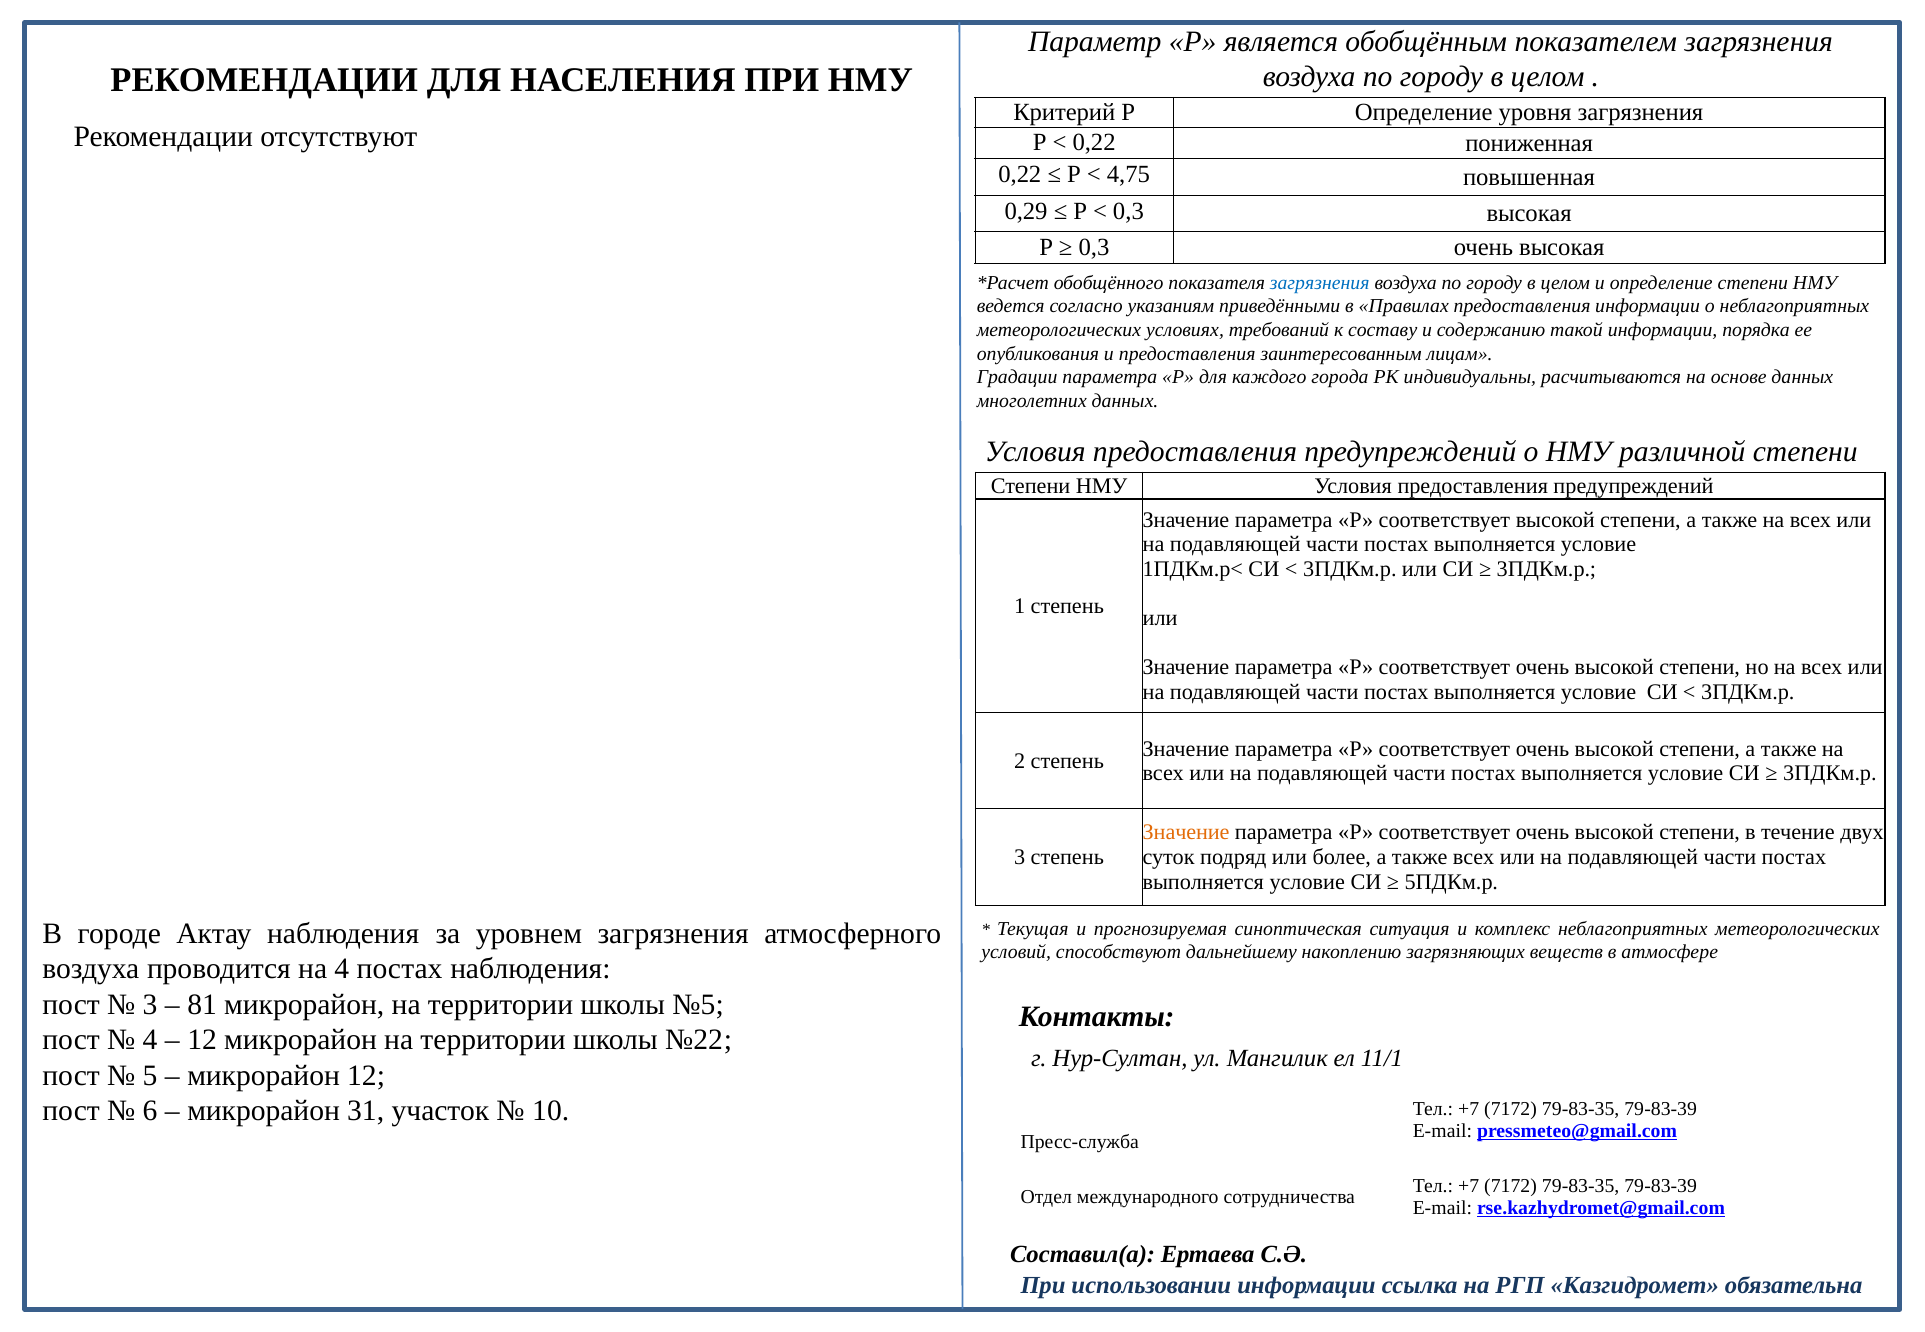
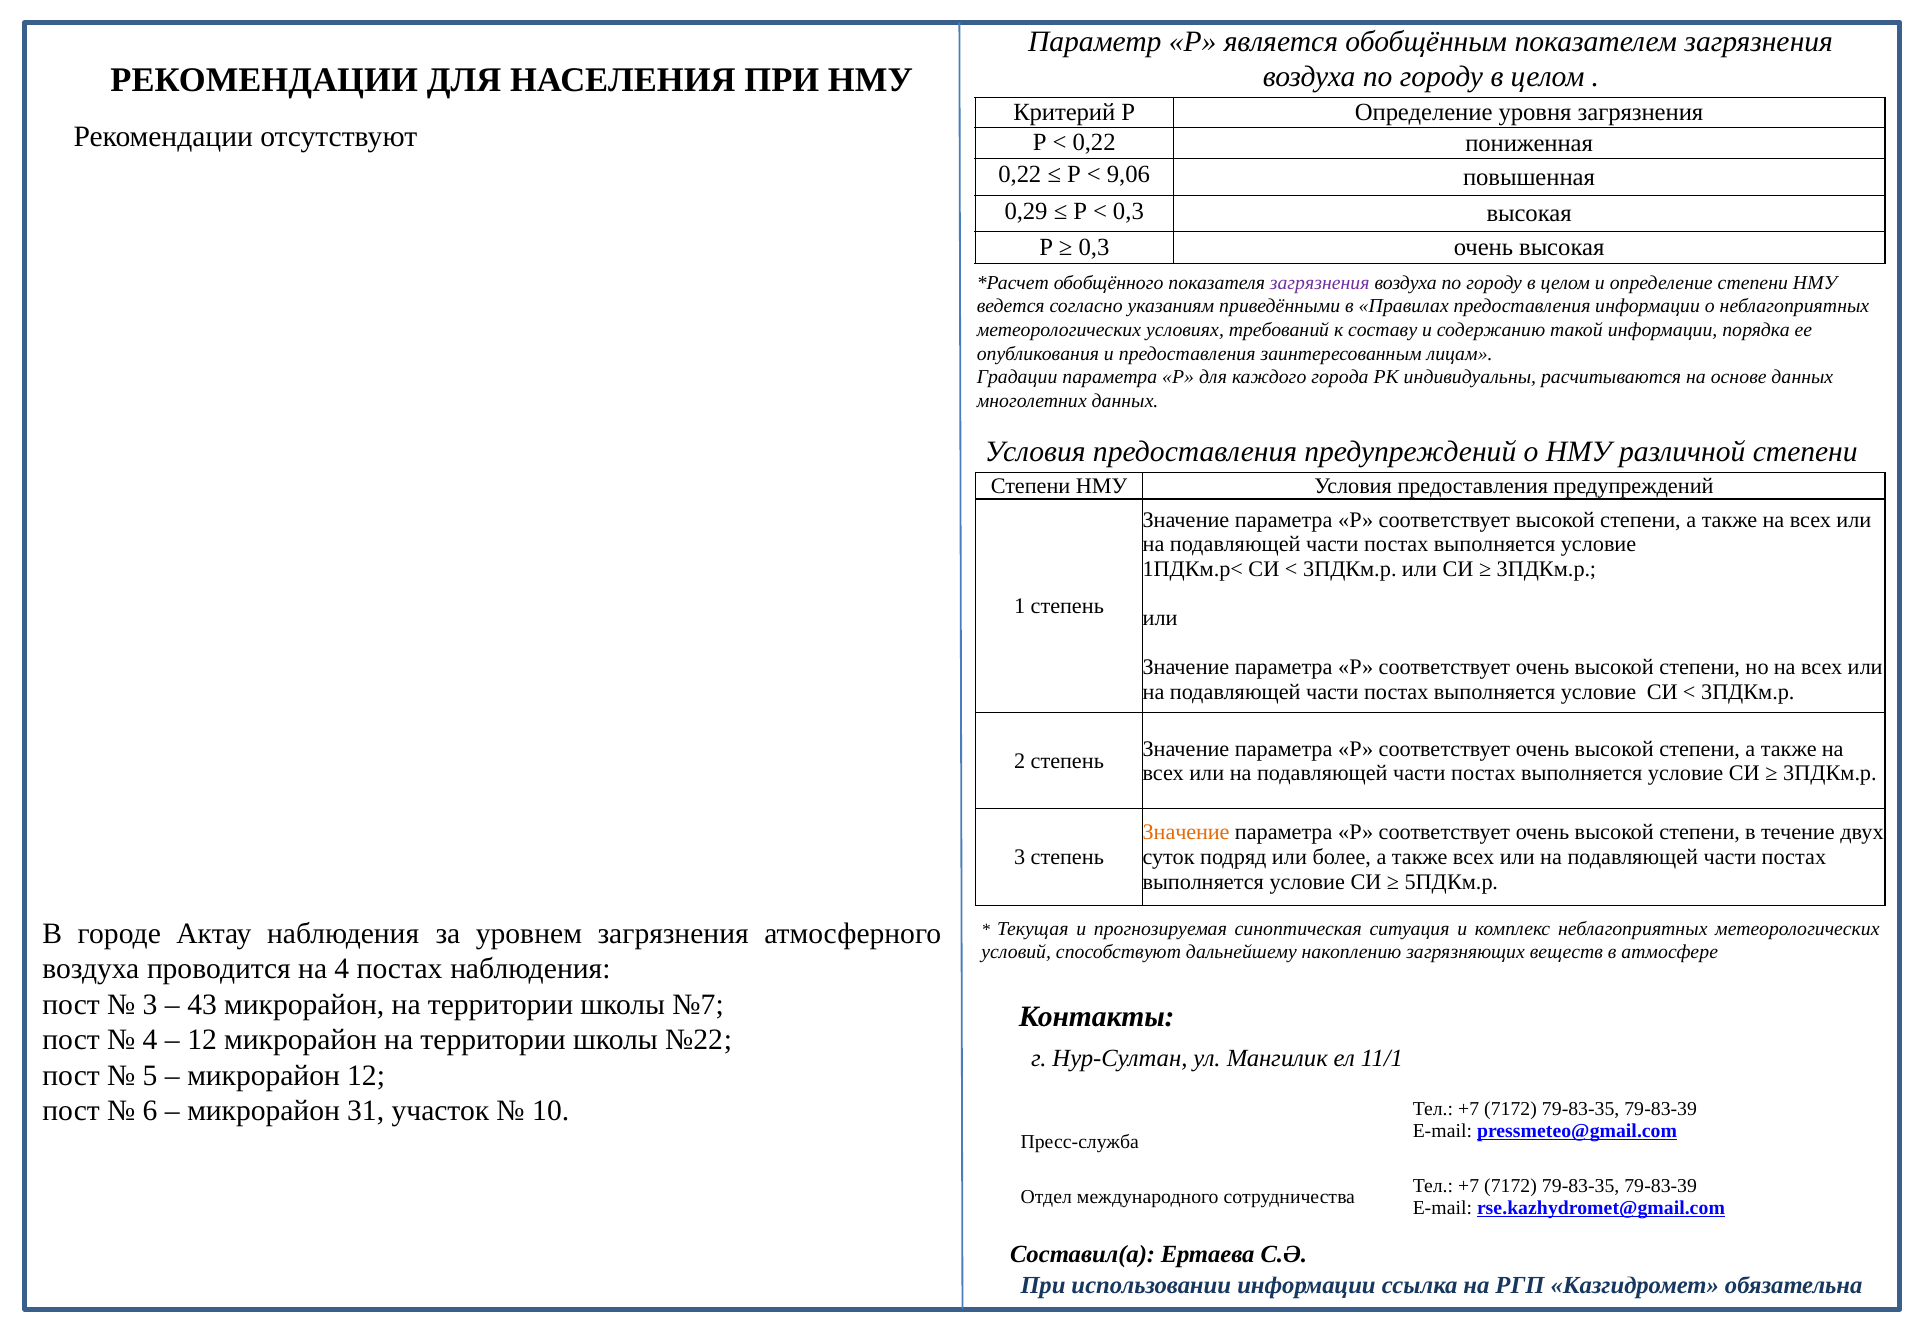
4,75: 4,75 -> 9,06
загрязнения at (1320, 283) colour: blue -> purple
81: 81 -> 43
№5: №5 -> №7
